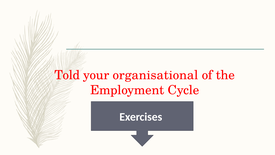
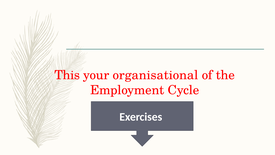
Told: Told -> This
